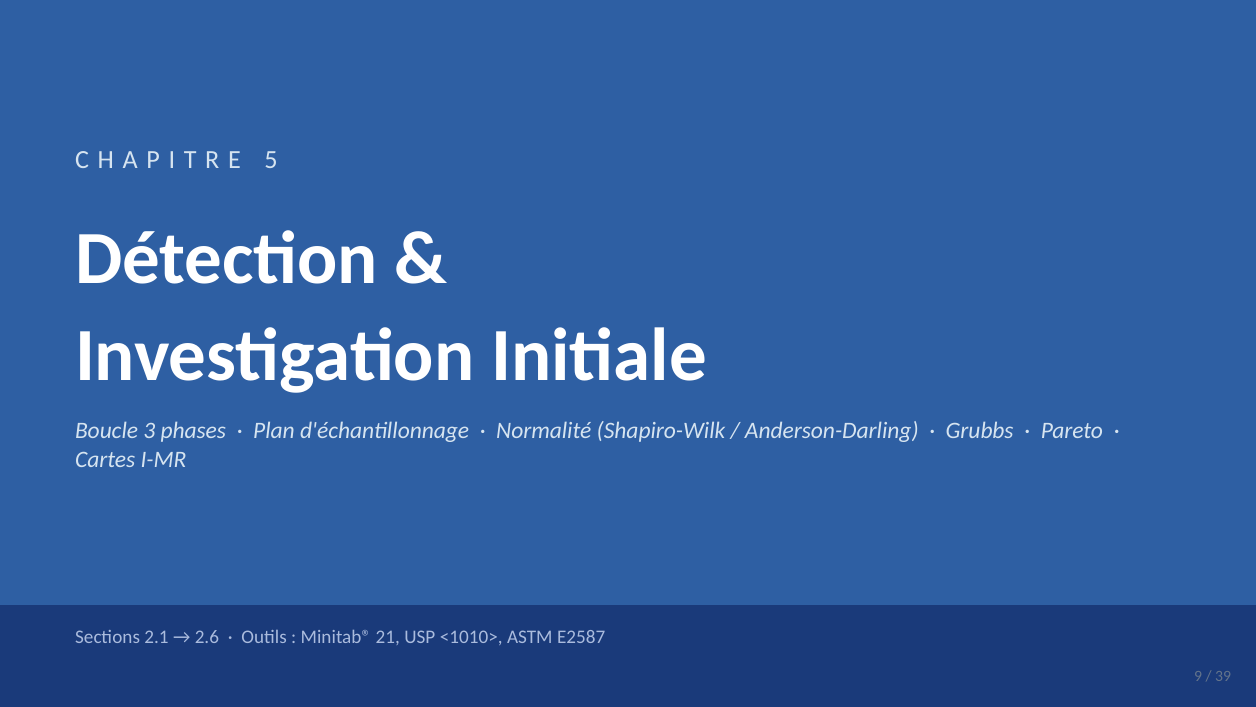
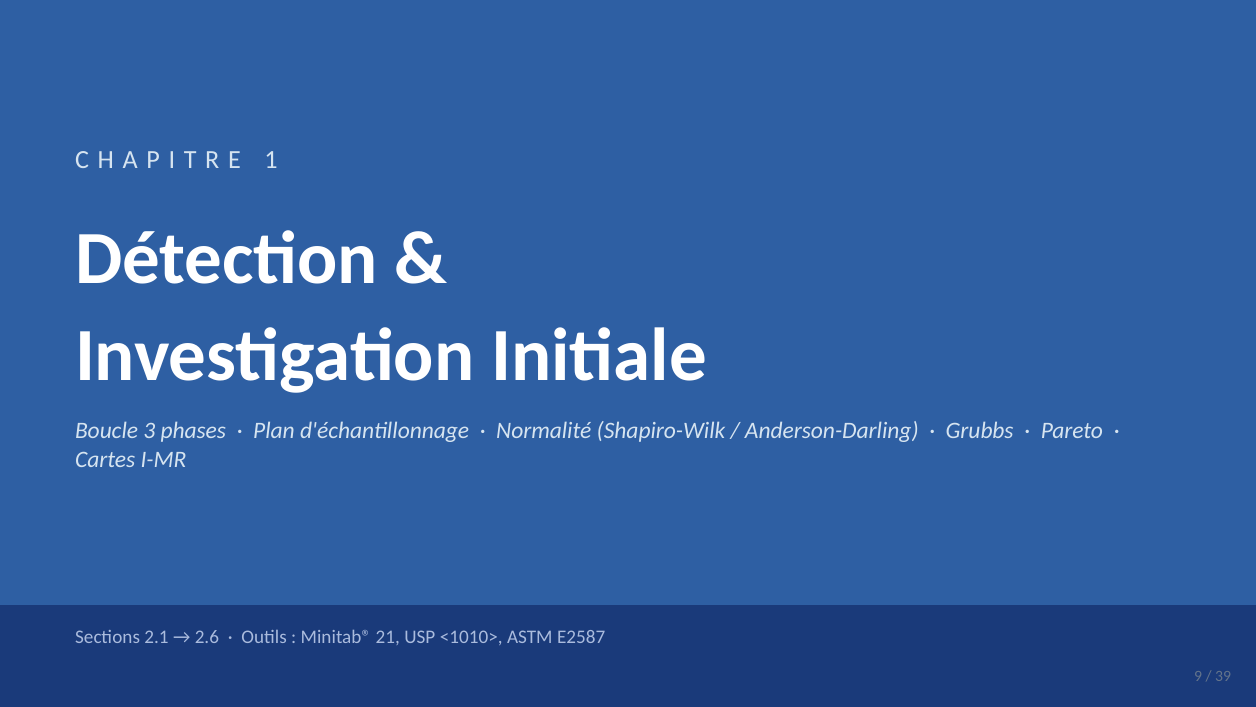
5: 5 -> 1
